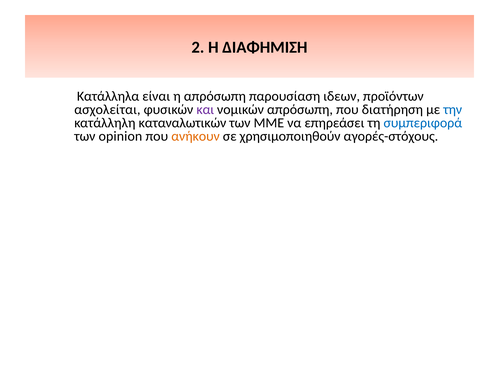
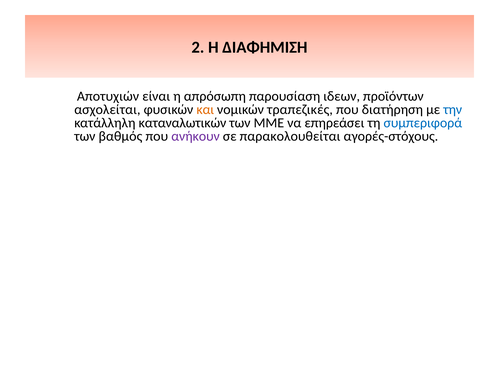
Κατάλληλα: Κατάλληλα -> Αποτυχιών
και colour: purple -> orange
νομικών απρόσωπη: απρόσωπη -> τραπεζικές
opinion: opinion -> βαθμός
ανήκουν colour: orange -> purple
χρησιμοποιηθούν: χρησιμοποιηθούν -> παρακολουθείται
